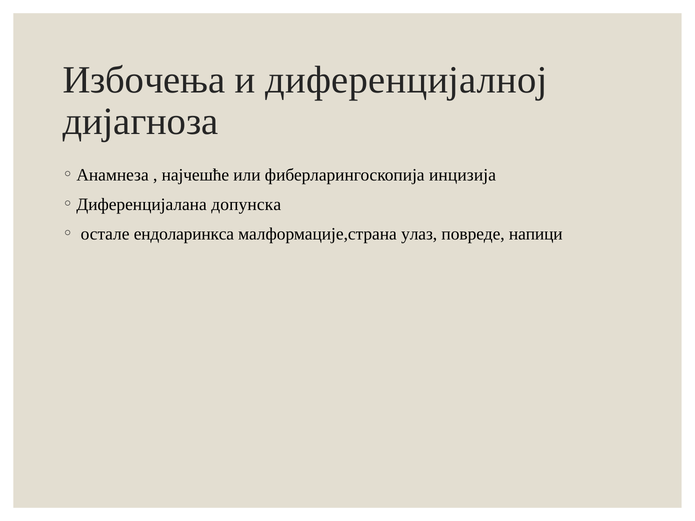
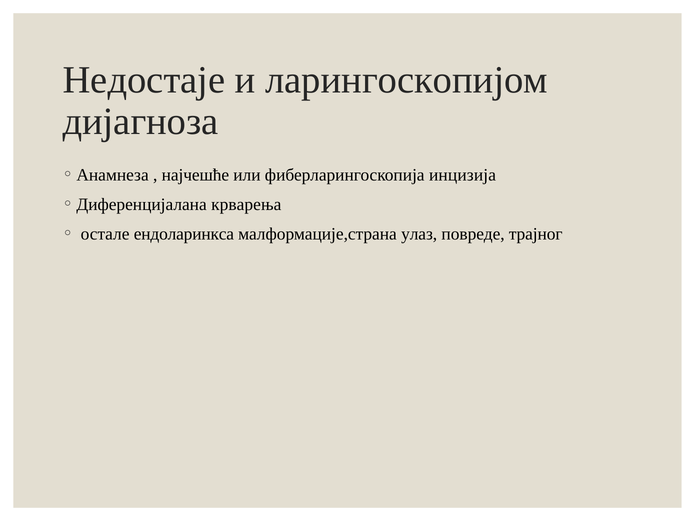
Избочења: Избочења -> Недостаје
диференцијалној: диференцијалној -> ларингоскопијом
допунска: допунска -> крварења
напици: напици -> трајног
